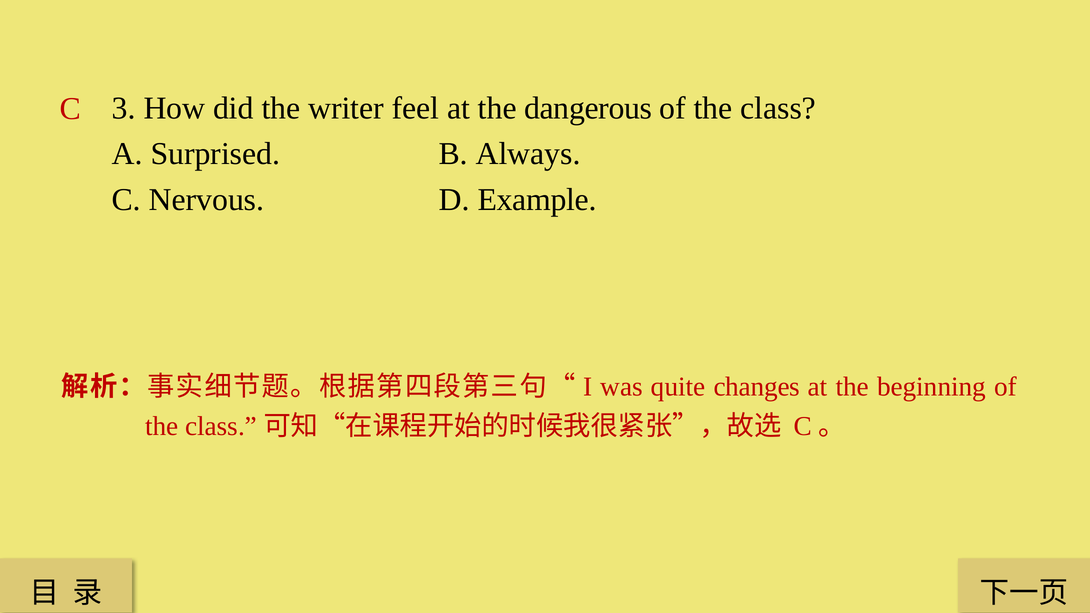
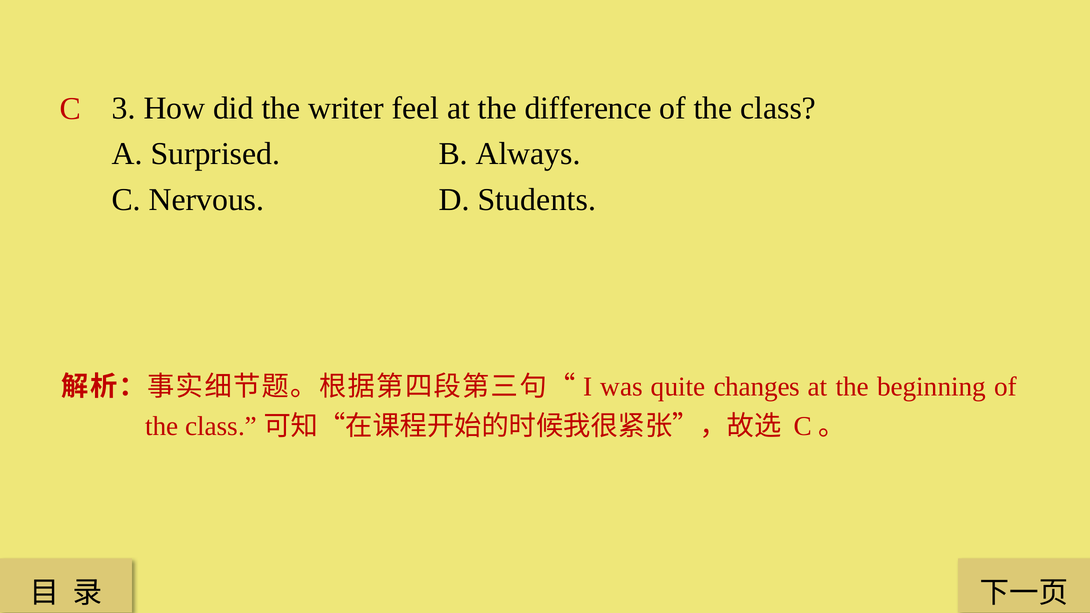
dangerous: dangerous -> difference
Example: Example -> Students
